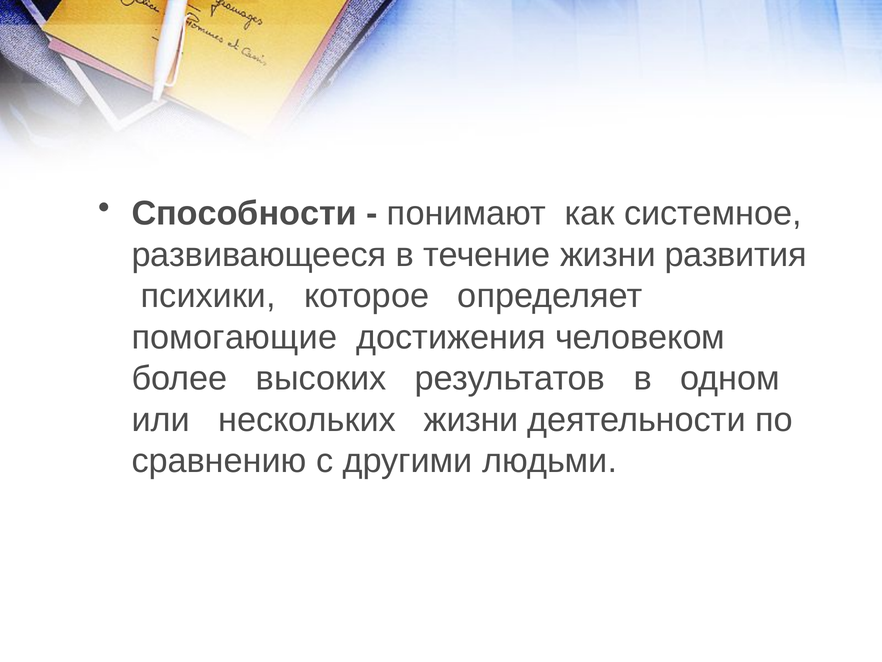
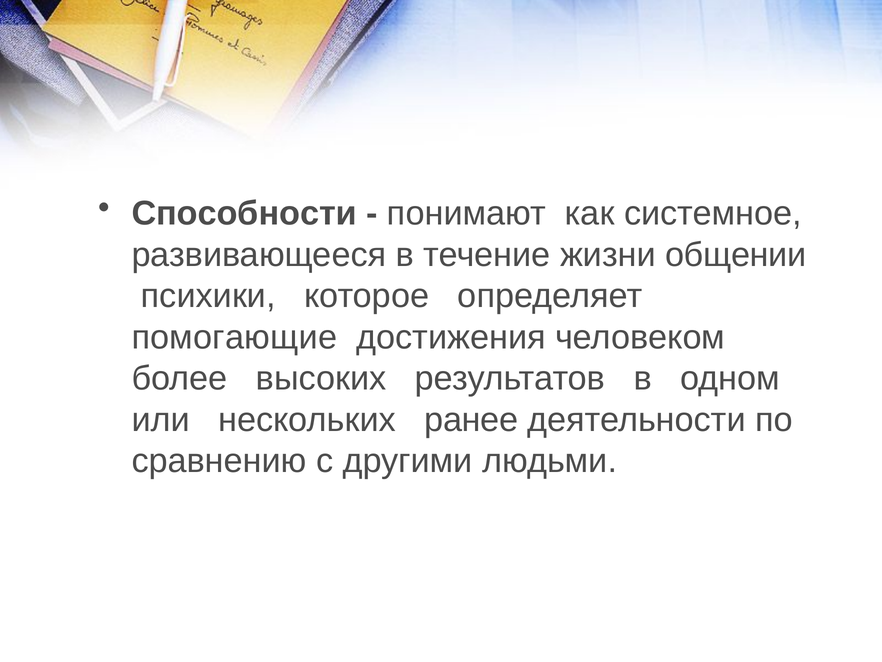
развития: развития -> общении
нескольких жизни: жизни -> ранее
